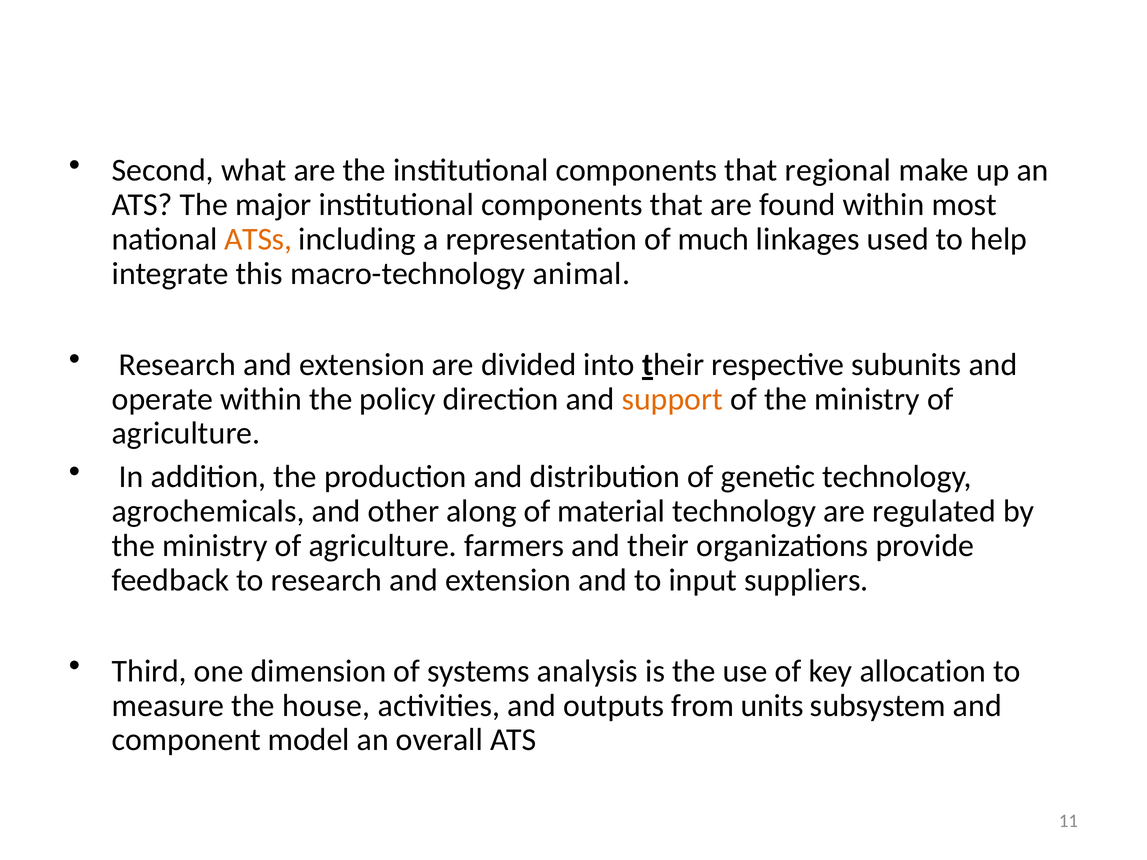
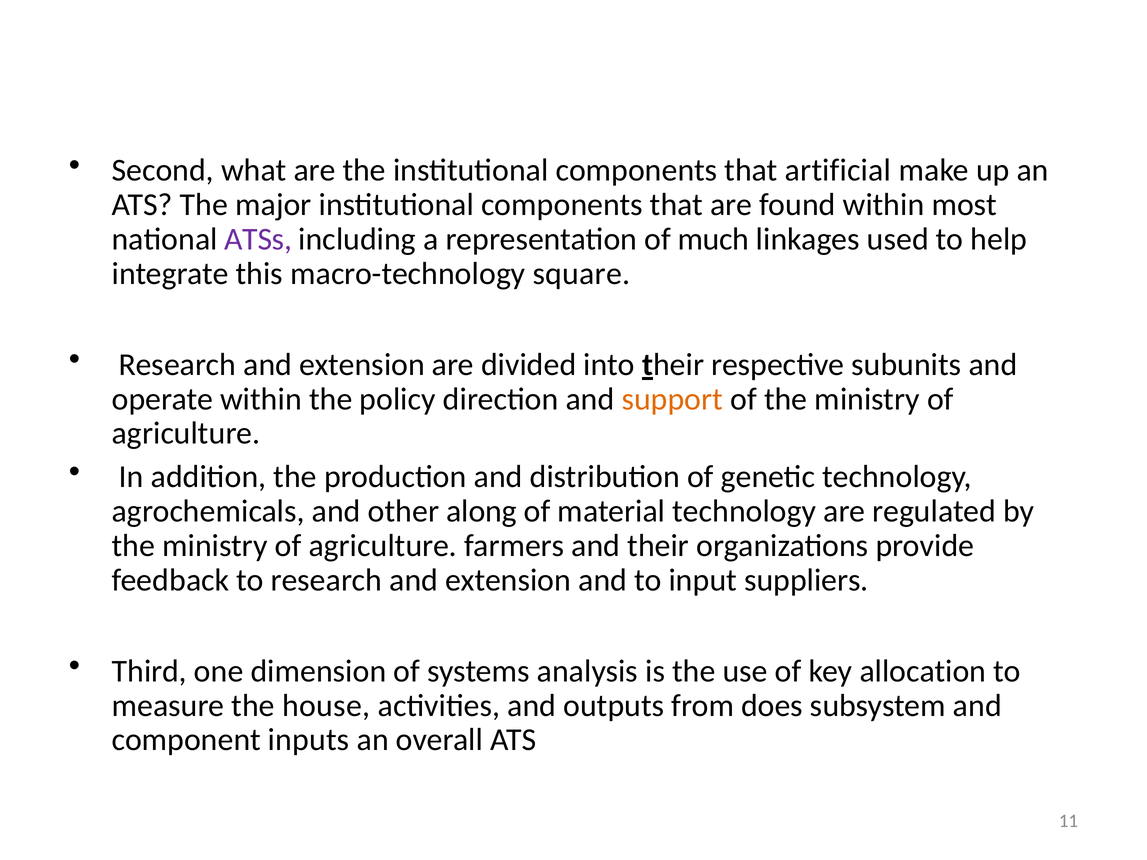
regional: regional -> artificial
ATSs colour: orange -> purple
animal: animal -> square
units: units -> does
model: model -> inputs
